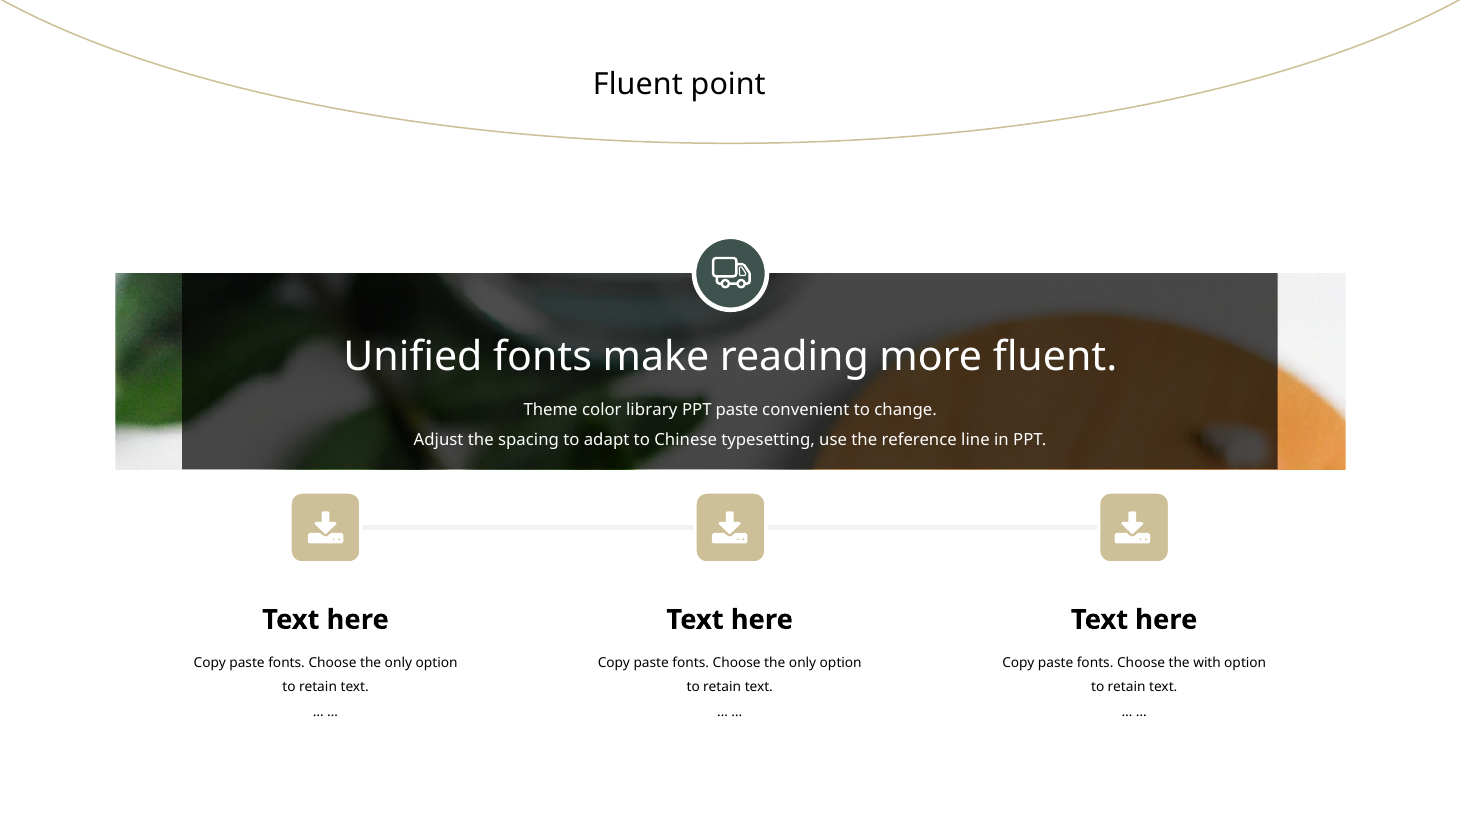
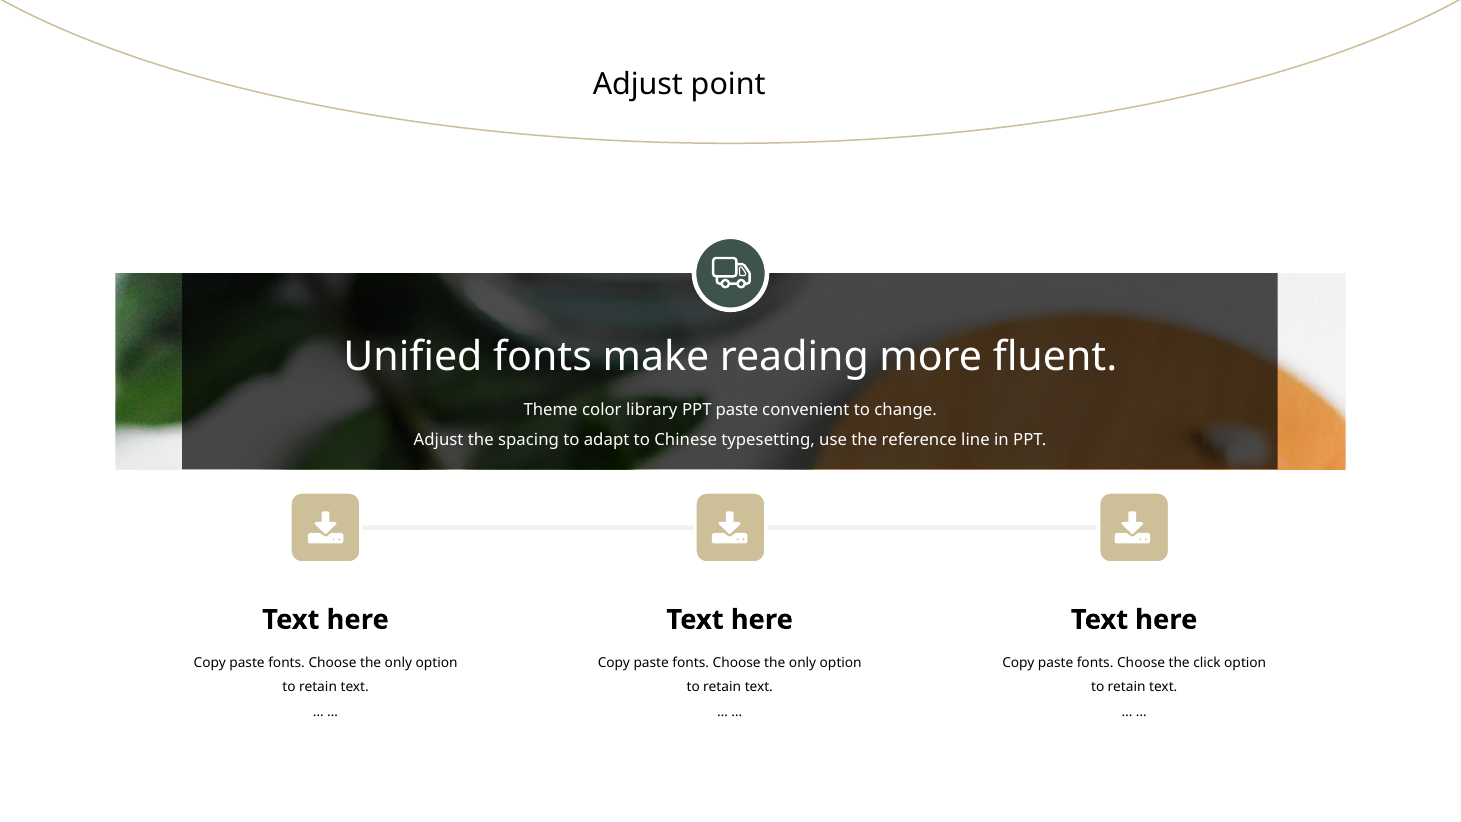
Fluent at (638, 85): Fluent -> Adjust
with: with -> click
